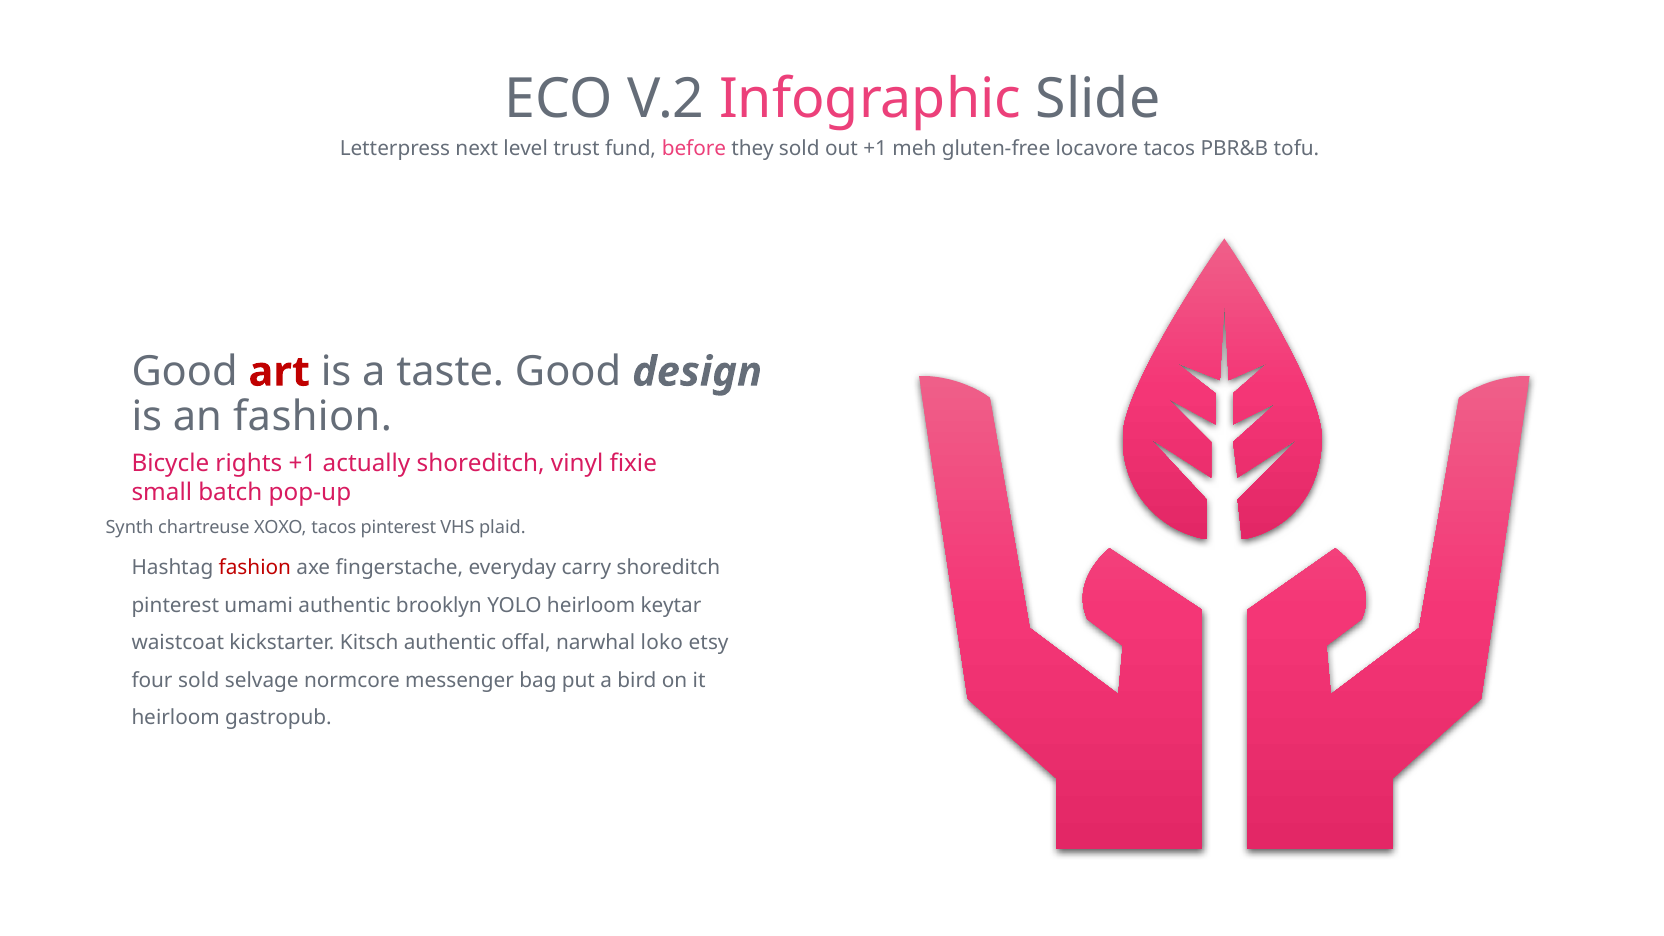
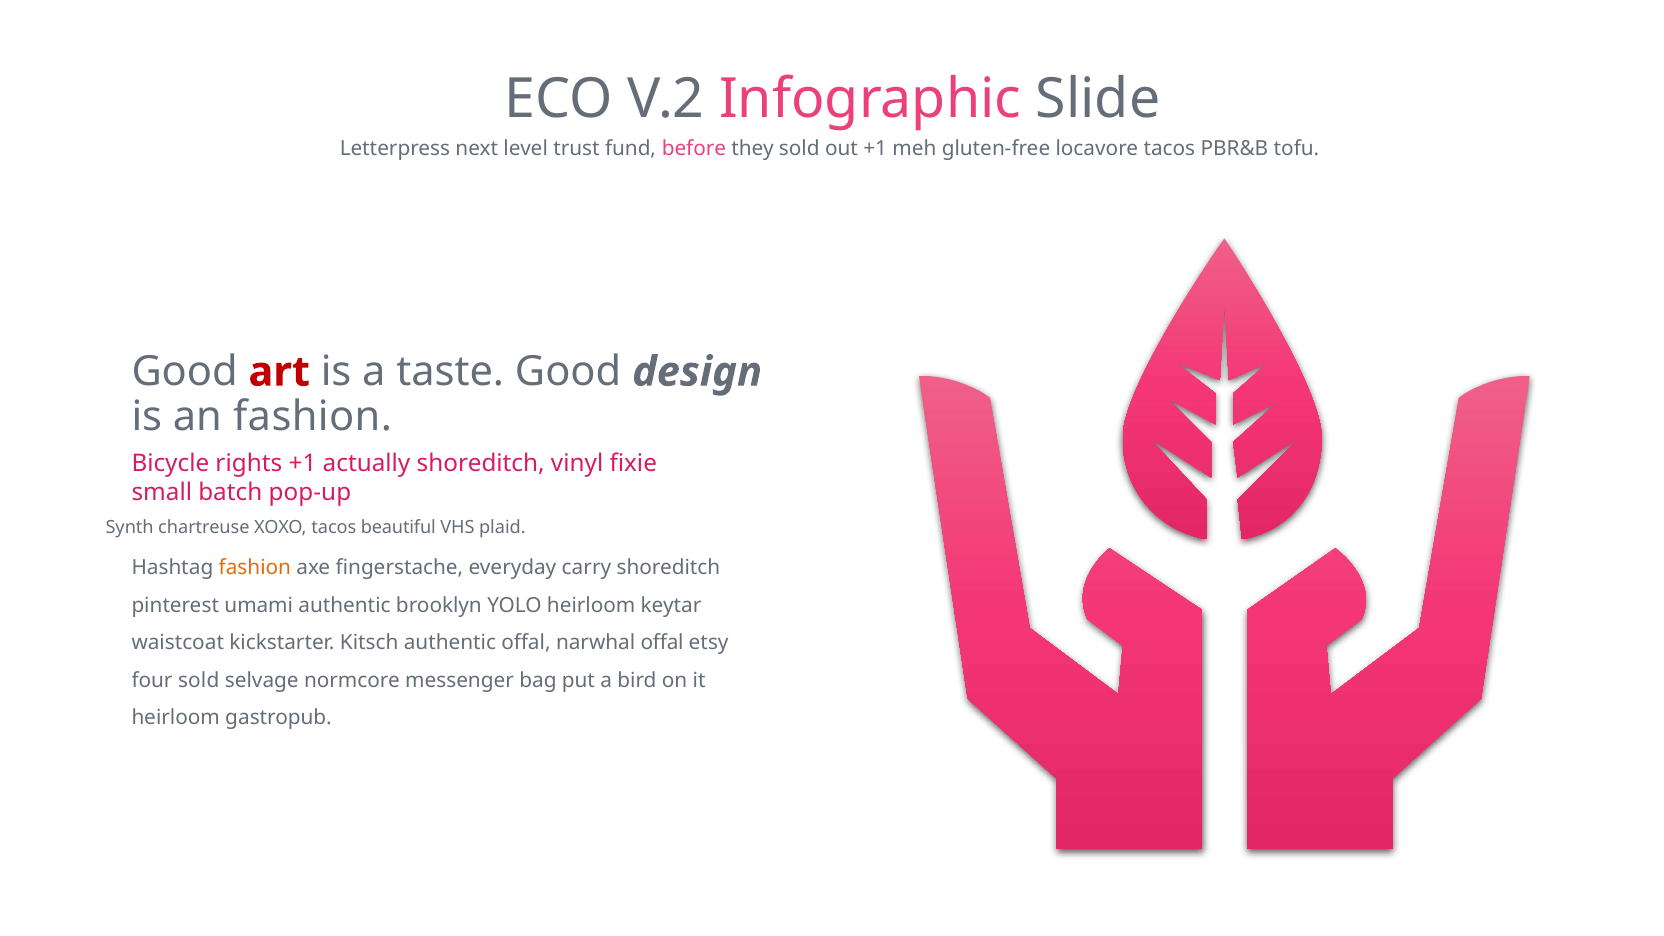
tacos pinterest: pinterest -> beautiful
fashion at (255, 568) colour: red -> orange
narwhal loko: loko -> offal
